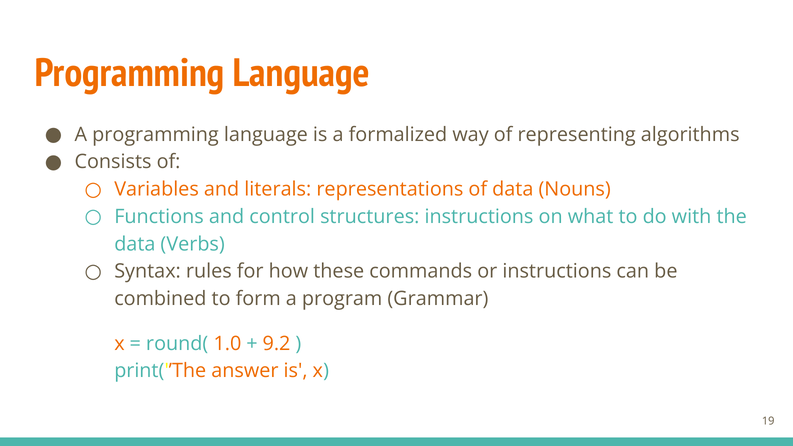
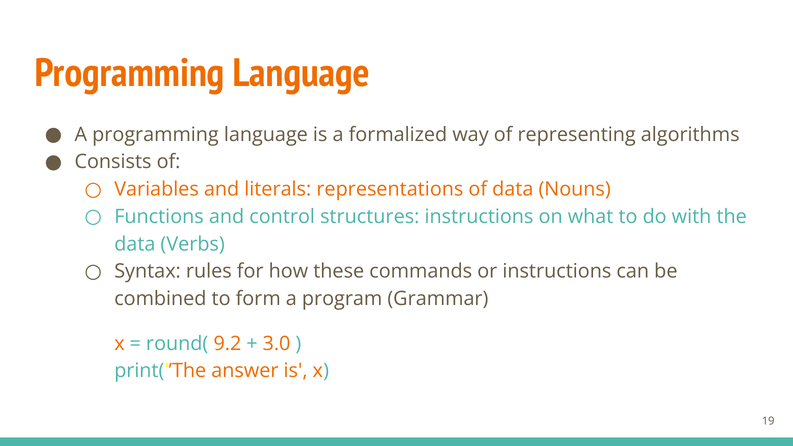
1.0: 1.0 -> 9.2
9.2: 9.2 -> 3.0
